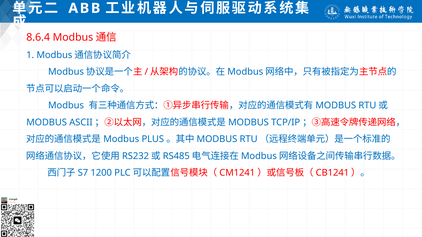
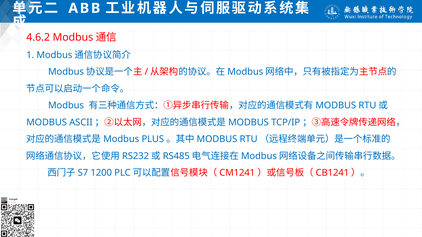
8.6.4: 8.6.4 -> 4.6.2
